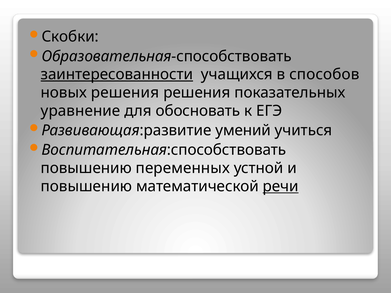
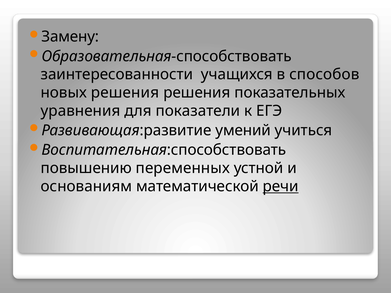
Скобки: Скобки -> Замену
заинтересованности underline: present -> none
уравнение: уравнение -> уравнения
обосновать: обосновать -> показатели
повышению at (86, 186): повышению -> основаниям
